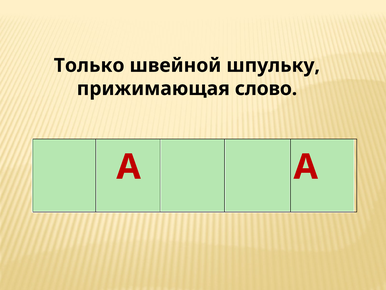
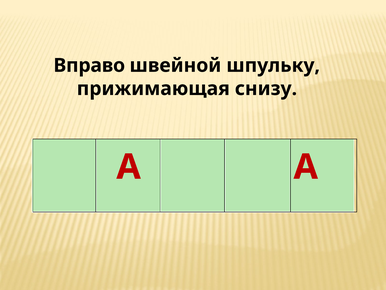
Только: Только -> Вправо
слово: слово -> снизу
